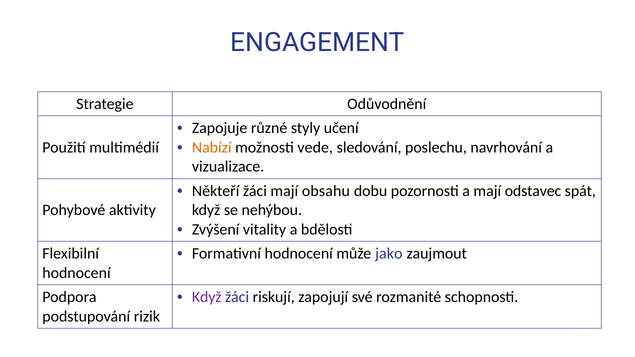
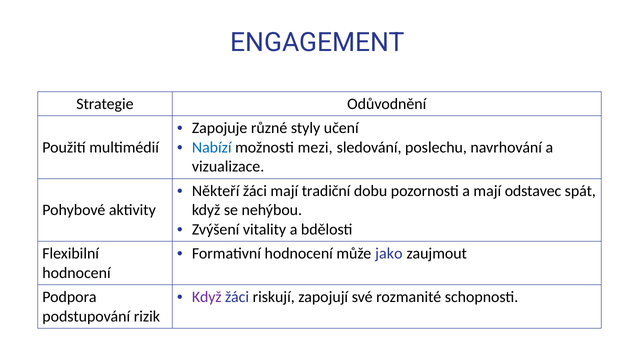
Nabízí colour: orange -> blue
vede: vede -> mezi
obsahu: obsahu -> tradiční
